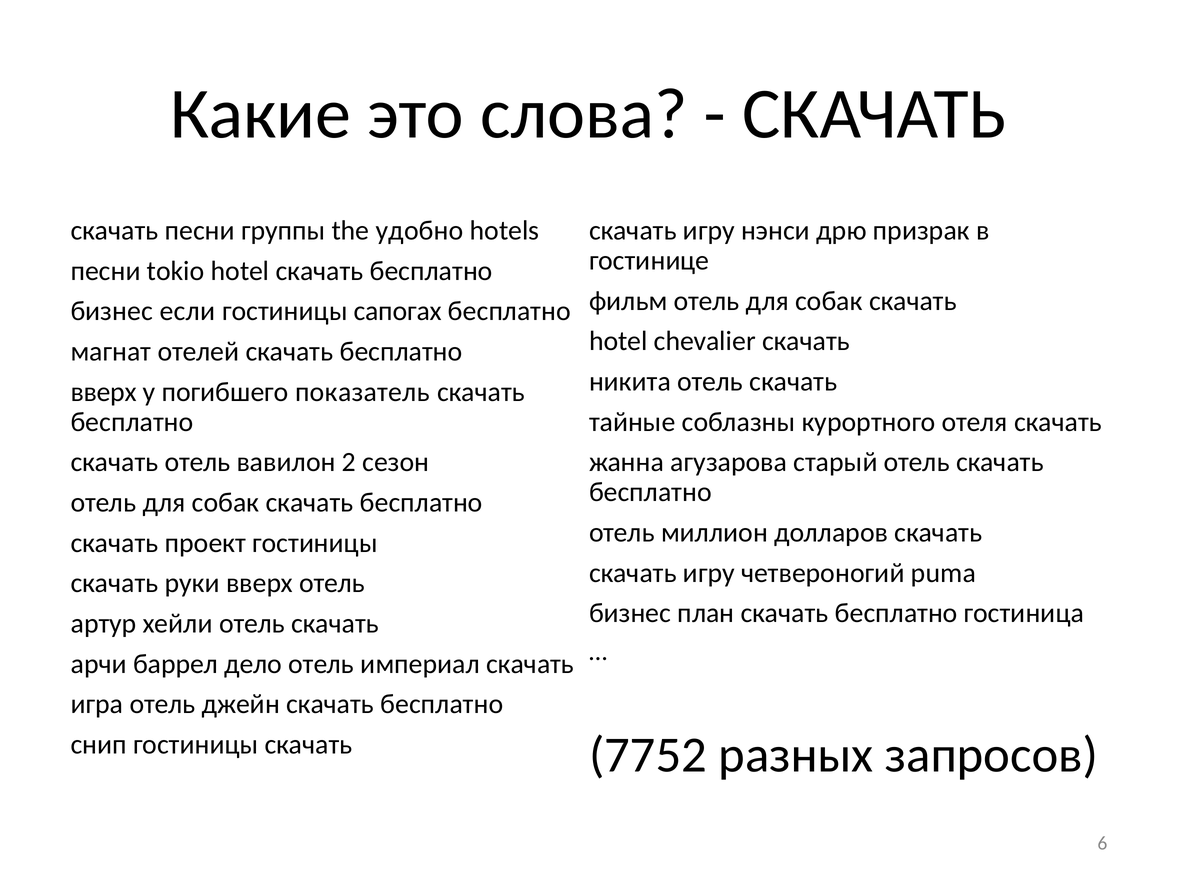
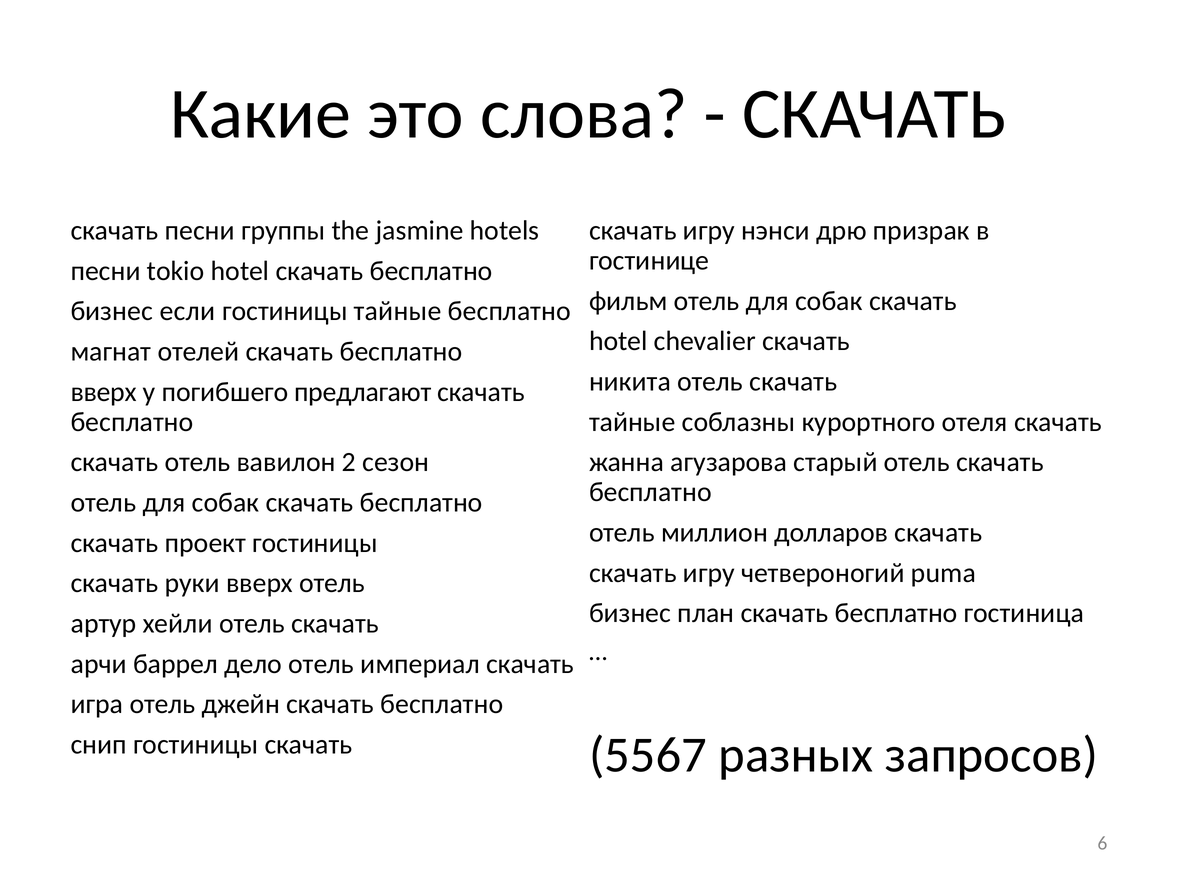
удобно: удобно -> jasmine
гостиницы сапогах: сапогах -> тайные
показатель: показатель -> предлагают
7752: 7752 -> 5567
